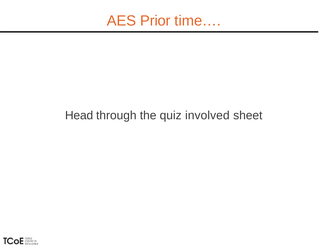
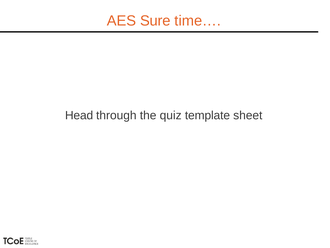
Prior: Prior -> Sure
involved: involved -> template
